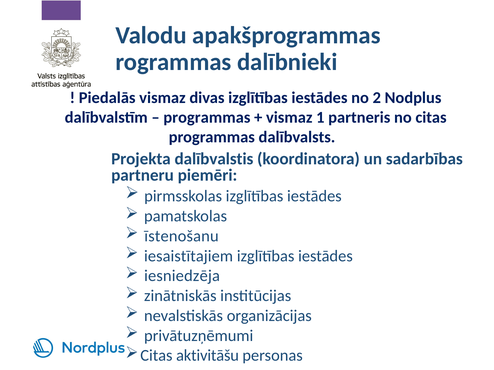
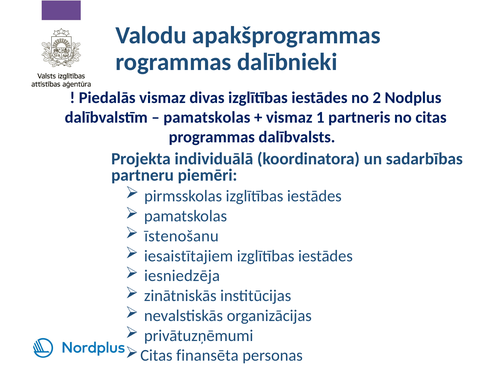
programmas at (207, 118): programmas -> pamatskolas
dalībvalstis: dalībvalstis -> individuālā
aktivitāšu: aktivitāšu -> finansēta
